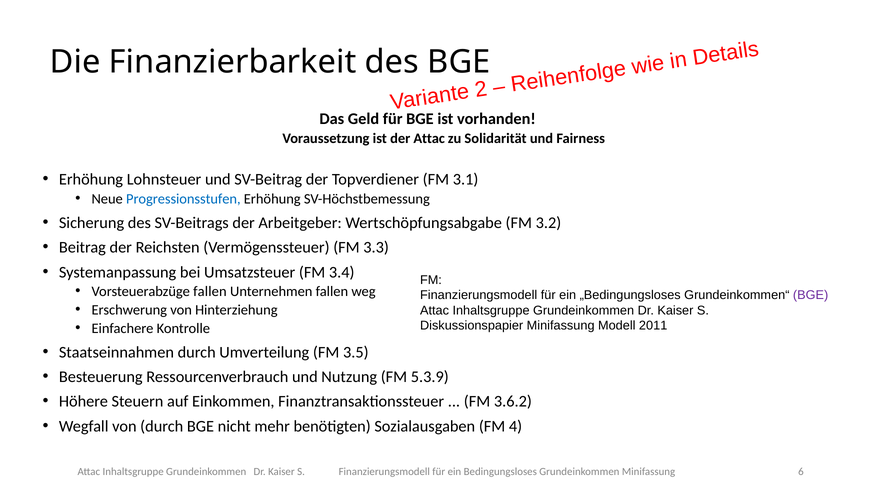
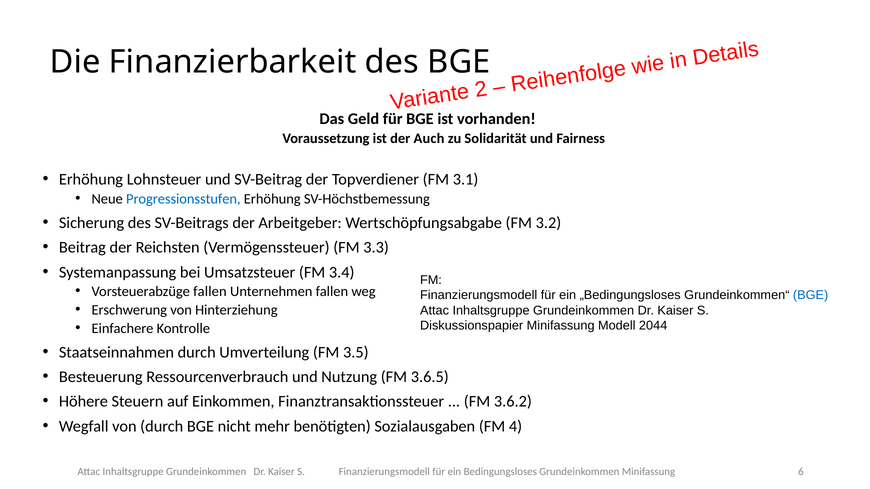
der Attac: Attac -> Auch
BGE at (811, 296) colour: purple -> blue
2011: 2011 -> 2044
5.3.9: 5.3.9 -> 3.6.5
